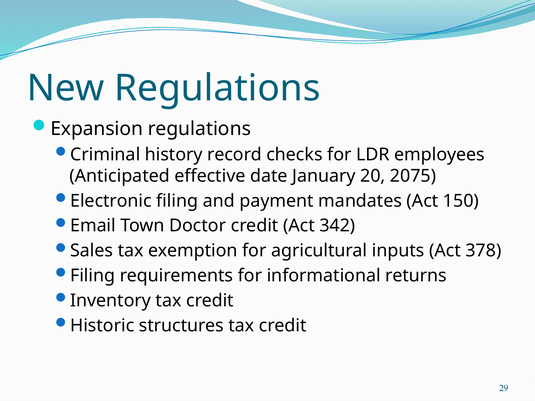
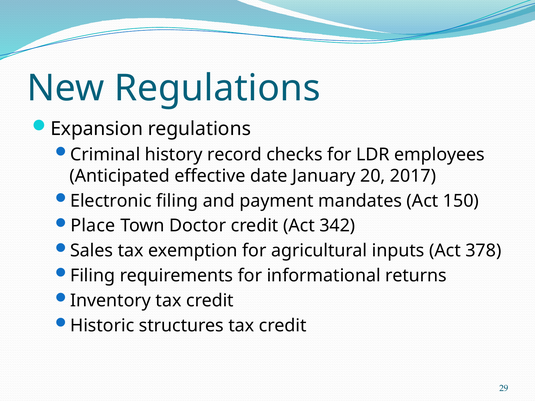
2075: 2075 -> 2017
Email: Email -> Place
